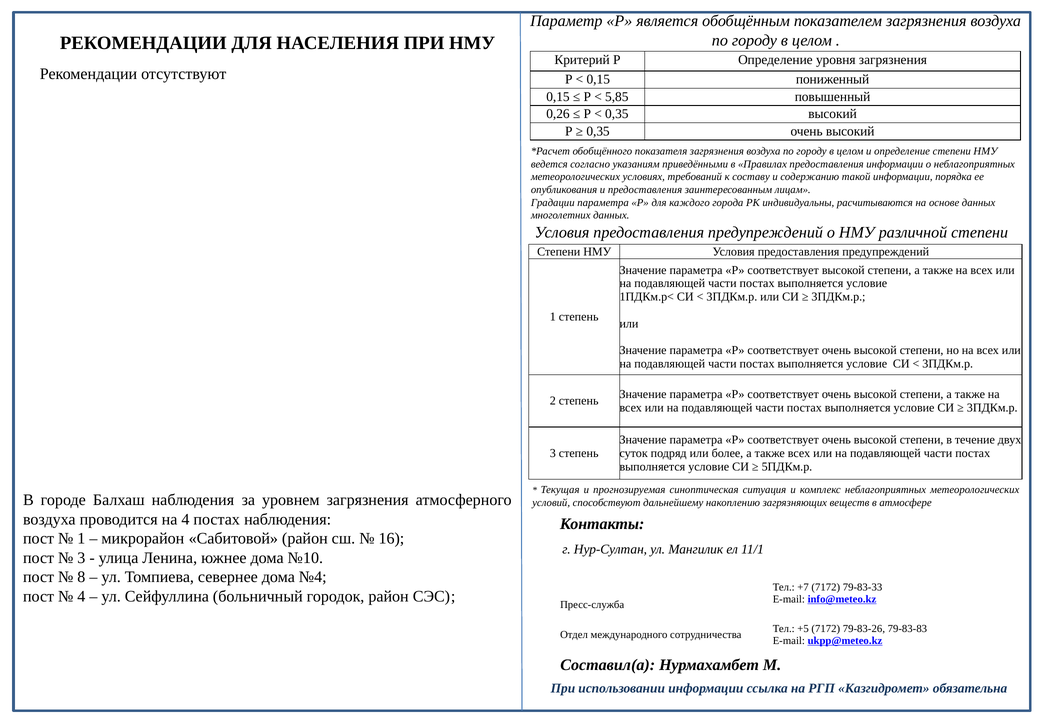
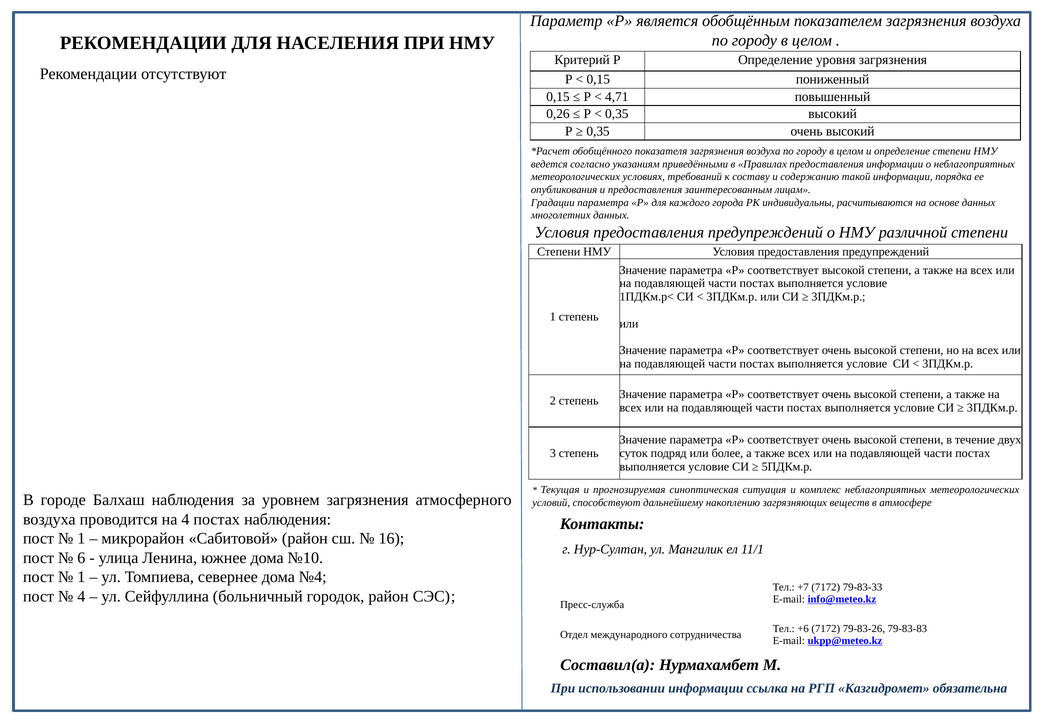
5,85: 5,85 -> 4,71
3 at (81, 558): 3 -> 6
8 at (81, 577): 8 -> 1
+5: +5 -> +6
